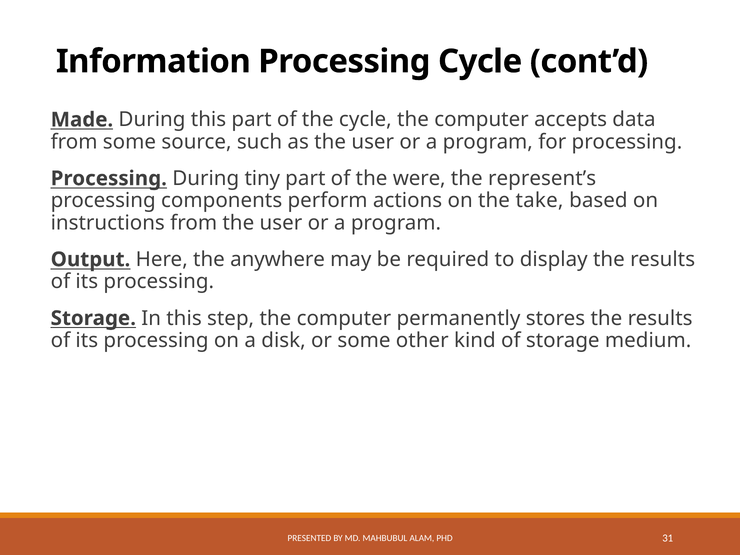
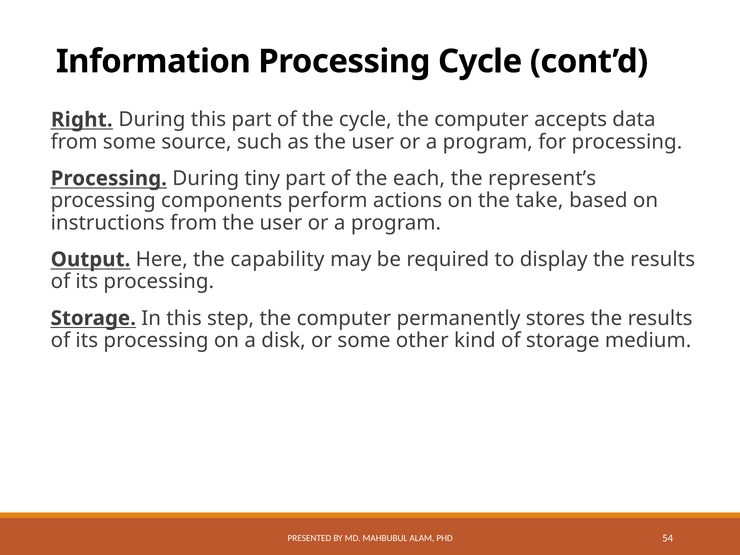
Made: Made -> Right
were: were -> each
anywhere: anywhere -> capability
31: 31 -> 54
